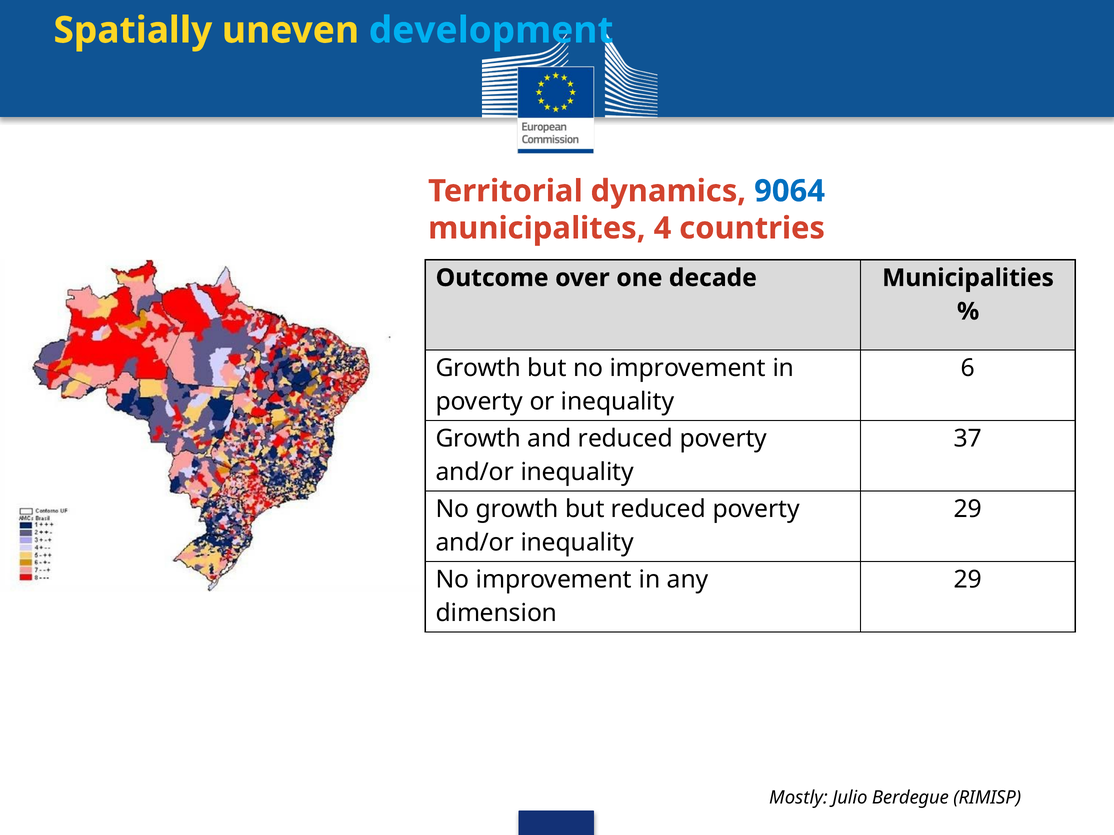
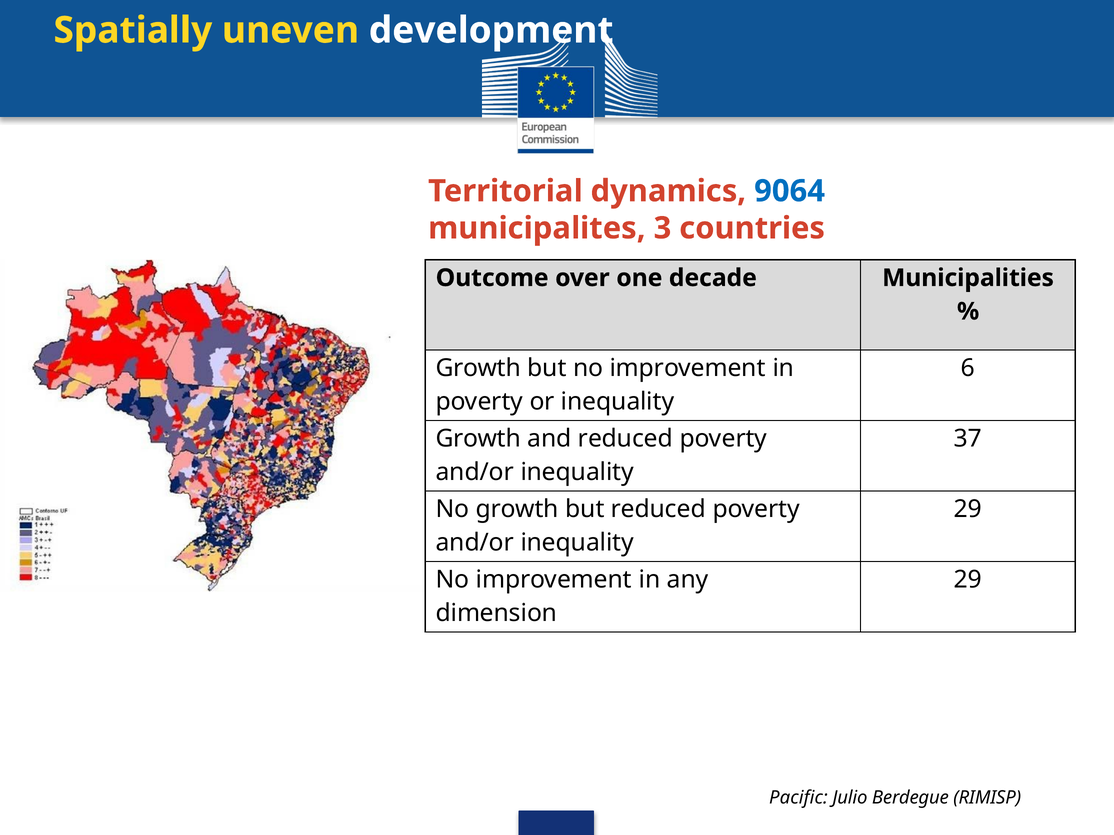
development colour: light blue -> white
4: 4 -> 3
Mostly: Mostly -> Pacific
